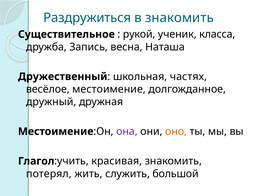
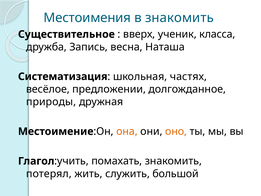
Раздружиться: Раздружиться -> Местоимения
рукой: рукой -> вверх
Дружественный: Дружественный -> Систематизация
весёлое местоимение: местоимение -> предложении
дружный: дружный -> природы
она colour: purple -> orange
красивая: красивая -> помахать
